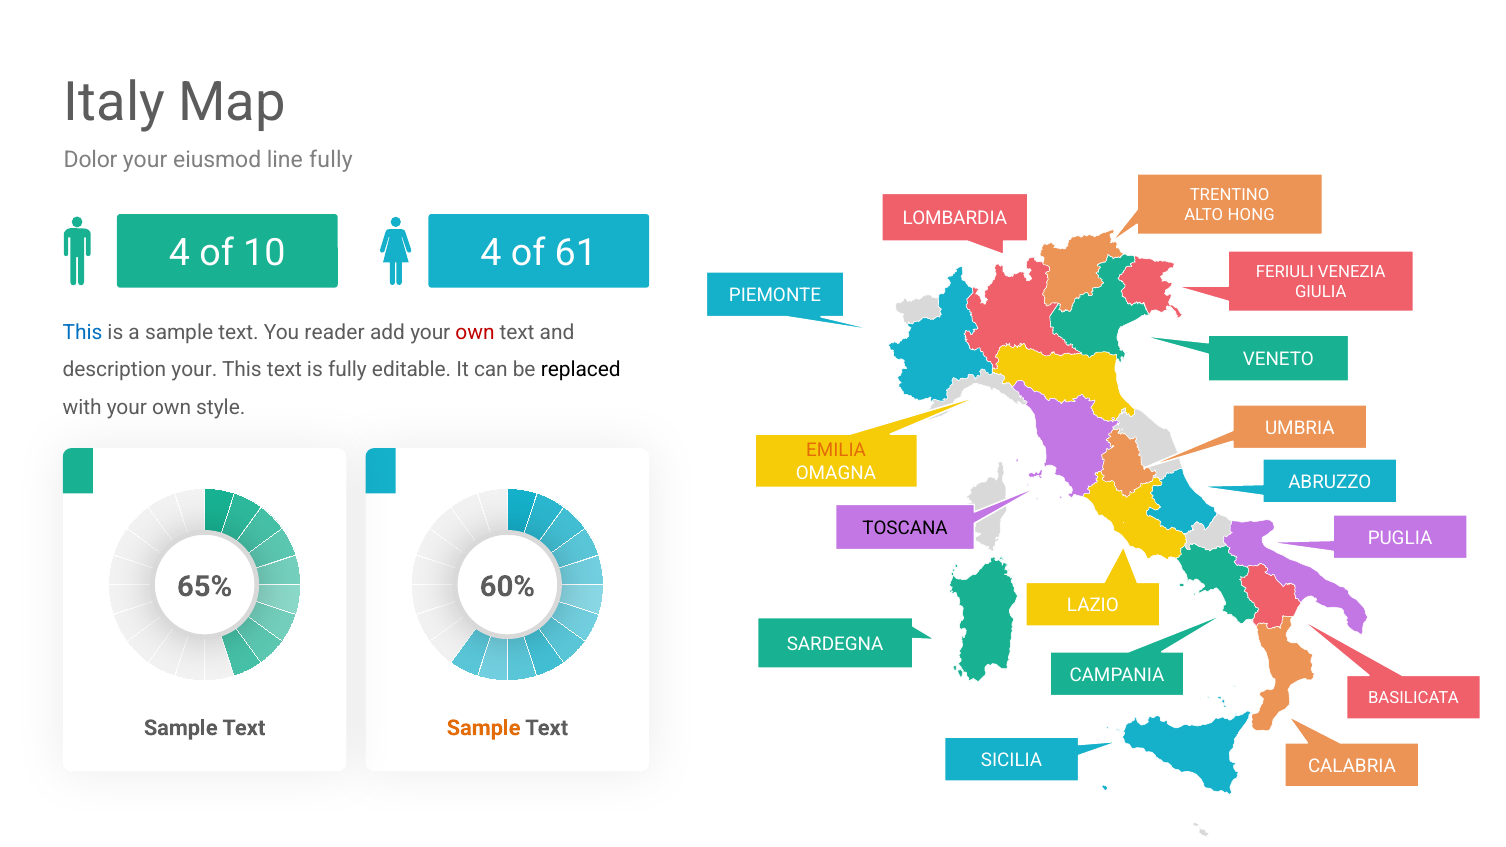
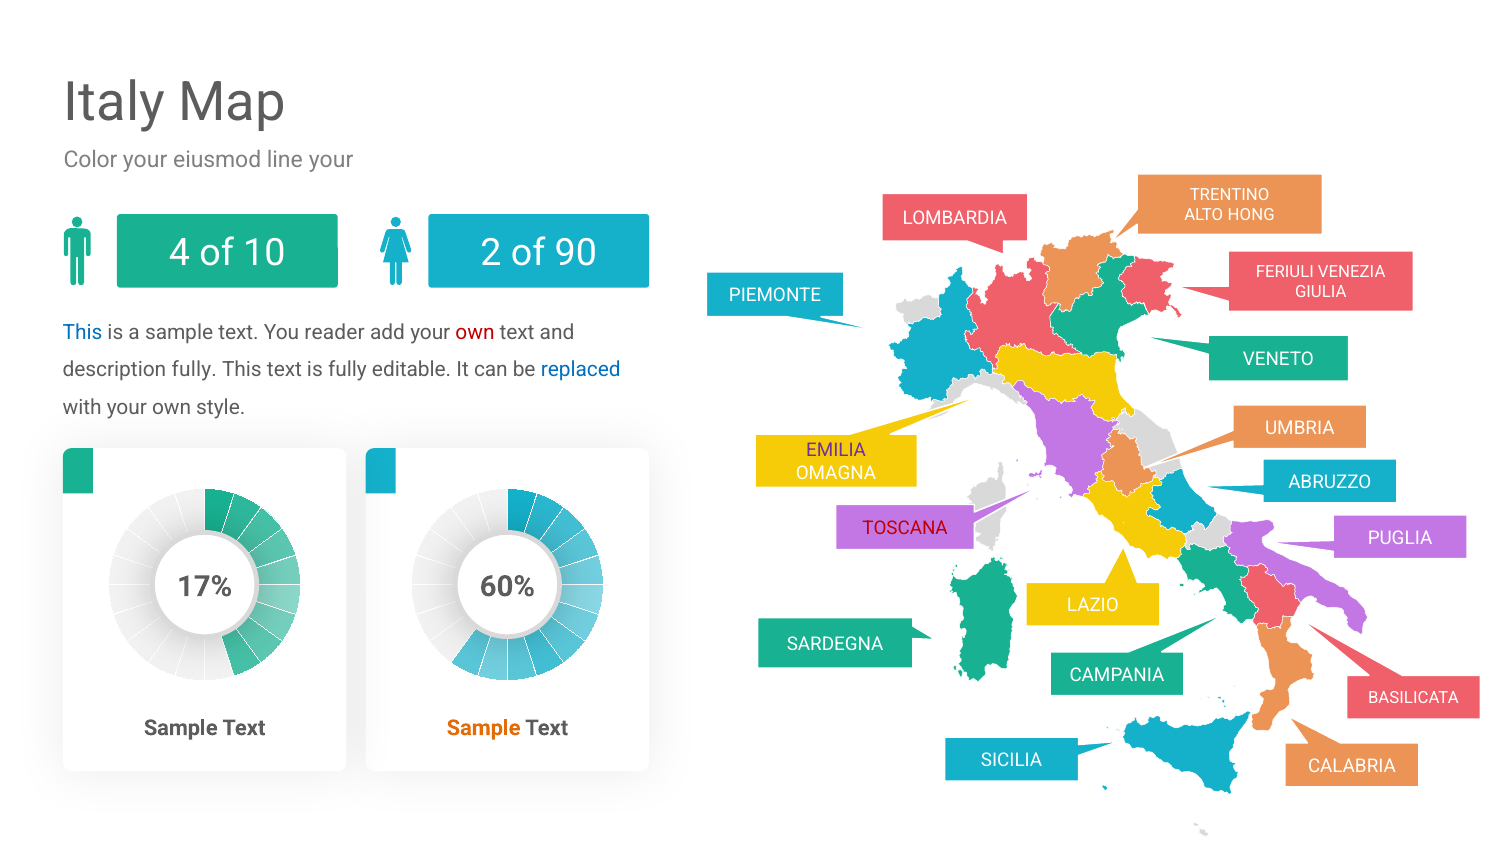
Dolor: Dolor -> Color
line fully: fully -> your
10 4: 4 -> 2
61: 61 -> 90
description your: your -> fully
replaced colour: black -> blue
EMILIA colour: orange -> purple
TOSCANA colour: black -> red
65%: 65% -> 17%
